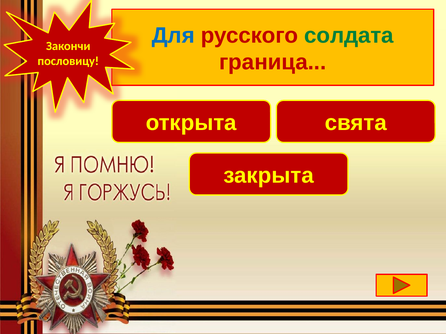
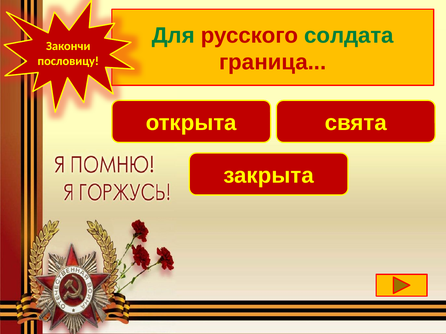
Для colour: blue -> green
